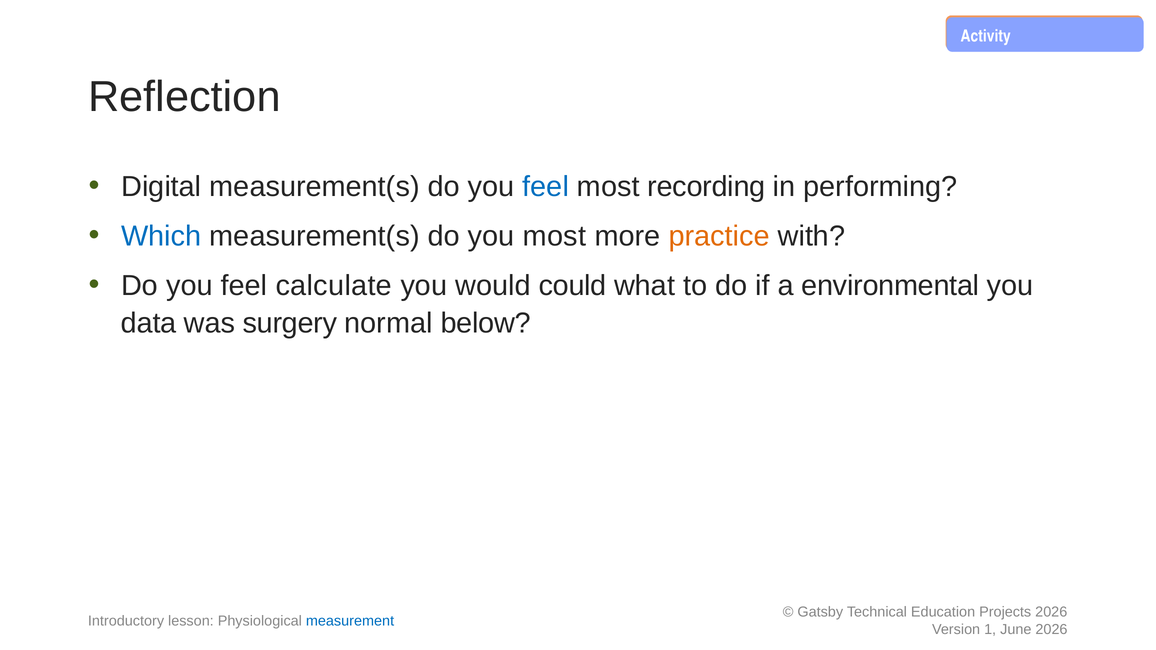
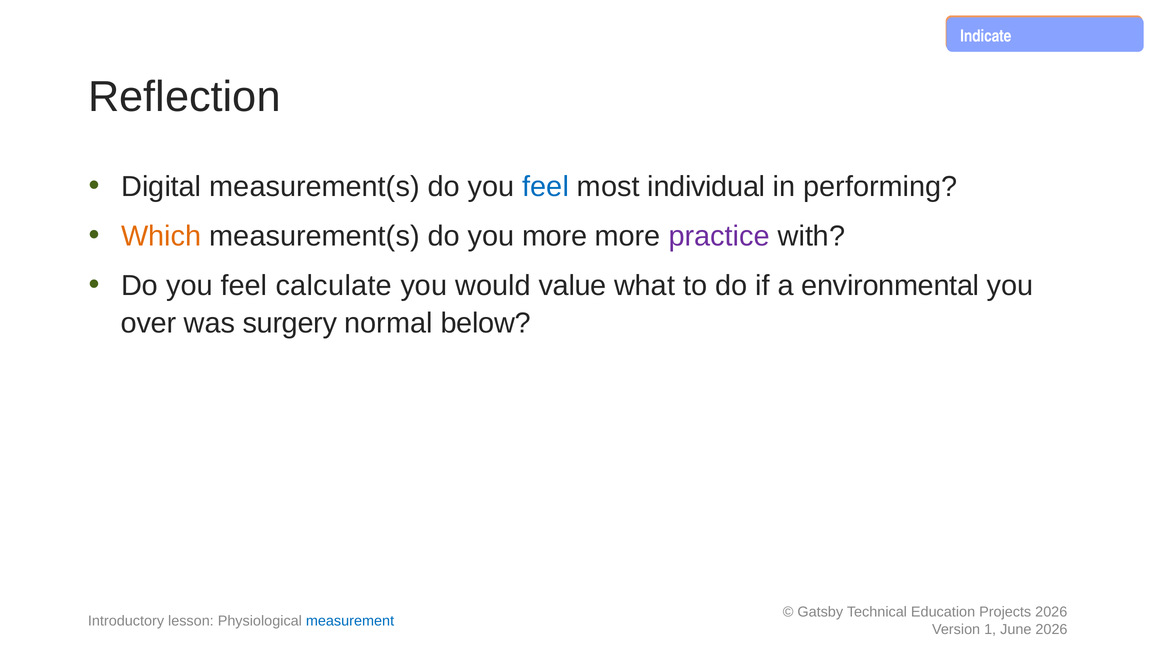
Activity: Activity -> Indicate
recording: recording -> individual
Which colour: blue -> orange
you most: most -> more
practice colour: orange -> purple
could: could -> value
data: data -> over
